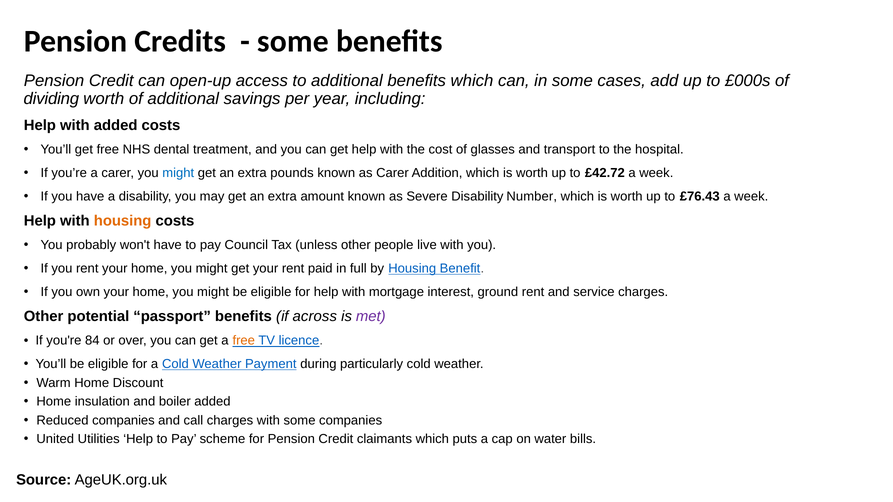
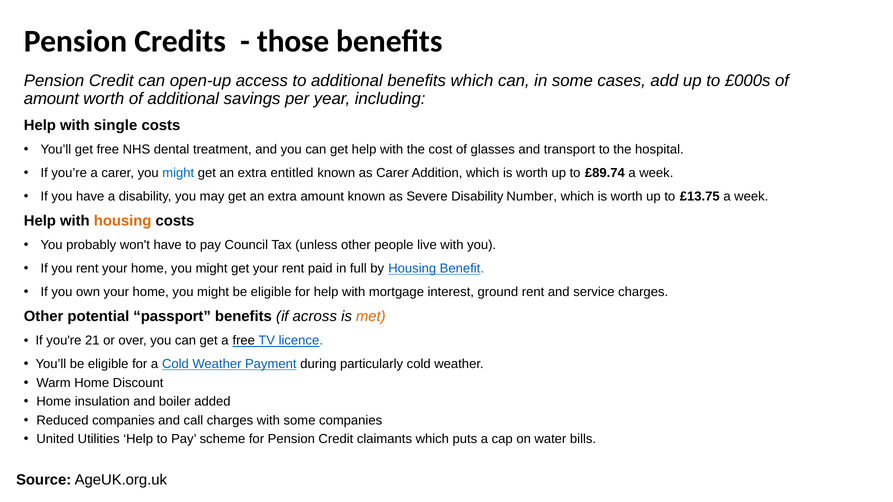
some at (293, 41): some -> those
dividing at (51, 99): dividing -> amount
with added: added -> single
pounds: pounds -> entitled
£42.72: £42.72 -> £89.74
£76.43: £76.43 -> £13.75
met colour: purple -> orange
84: 84 -> 21
free at (244, 341) colour: orange -> black
